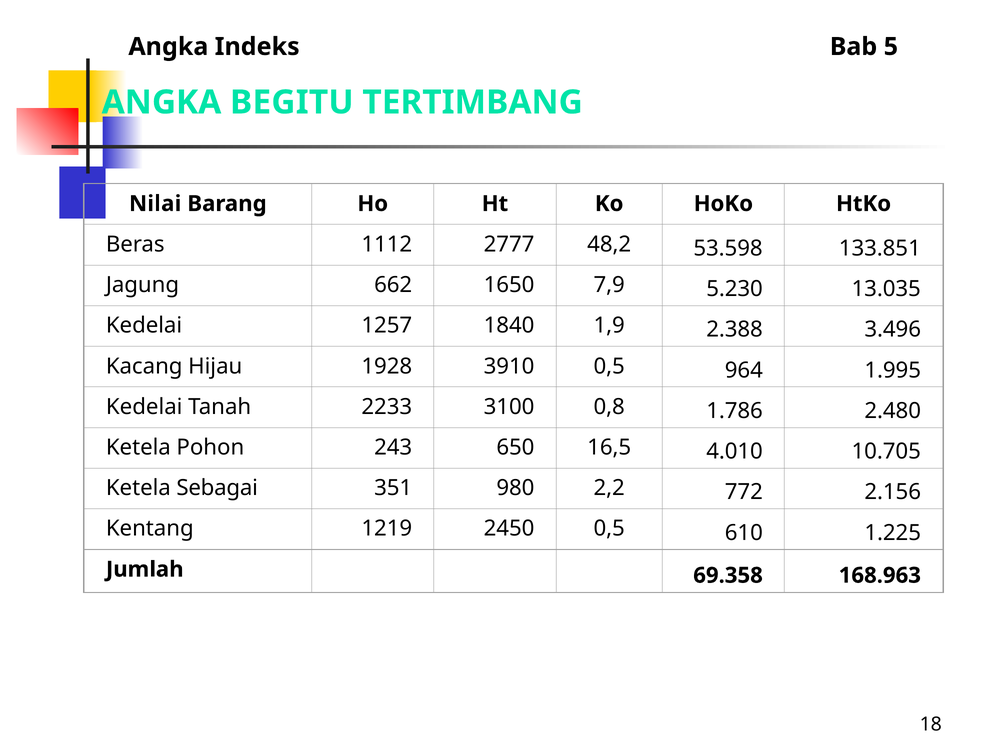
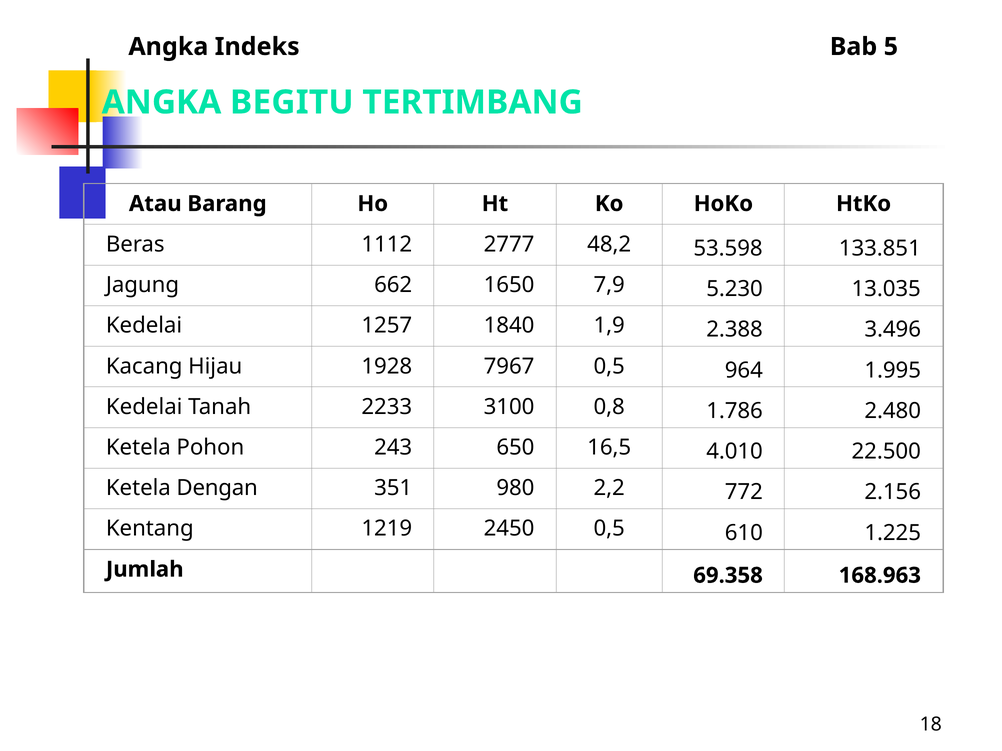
Nilai: Nilai -> Atau
3910: 3910 -> 7967
10.705: 10.705 -> 22.500
Sebagai: Sebagai -> Dengan
